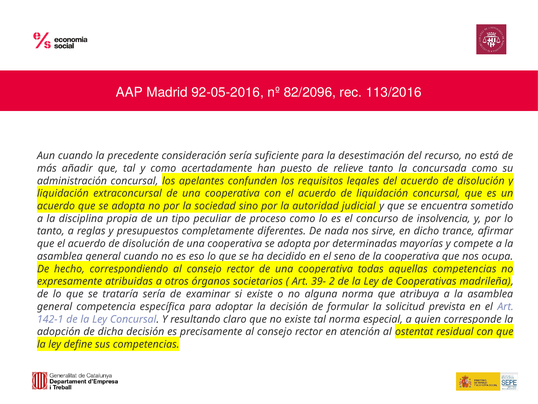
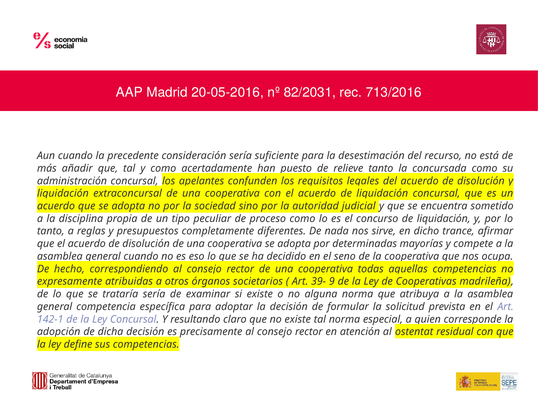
92-05-2016: 92-05-2016 -> 20-05-2016
82/2096: 82/2096 -> 82/2031
113/2016: 113/2016 -> 713/2016
concurso de insolvencia: insolvencia -> liquidación
2: 2 -> 9
